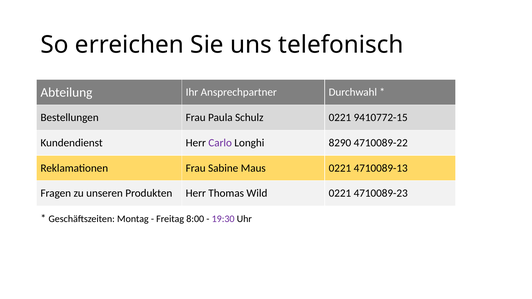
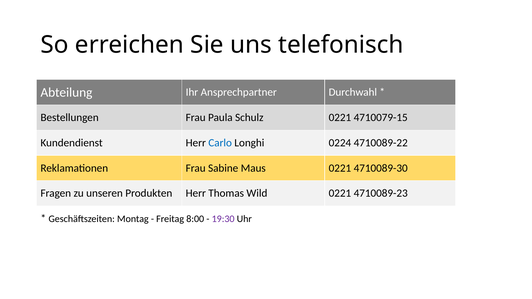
9410772-15: 9410772-15 -> 4710079-15
Carlo colour: purple -> blue
8290: 8290 -> 0224
4710089-13: 4710089-13 -> 4710089-30
